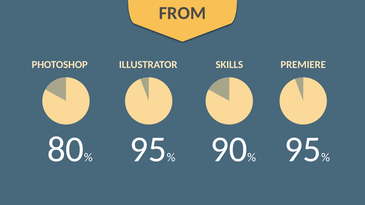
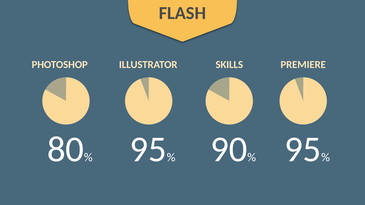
FROM: FROM -> FLASH
